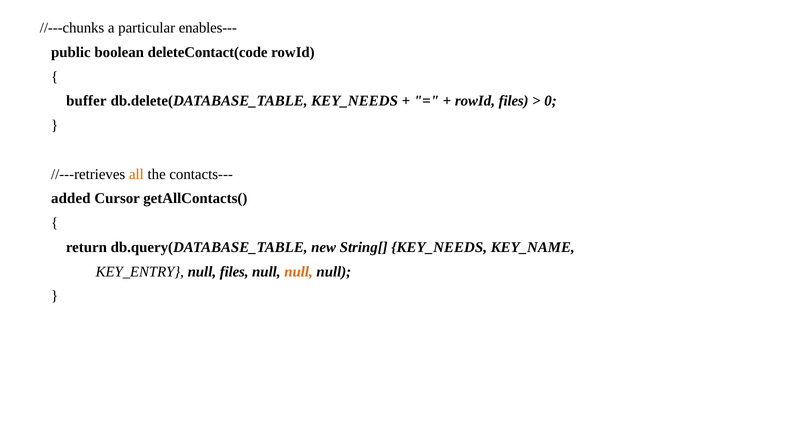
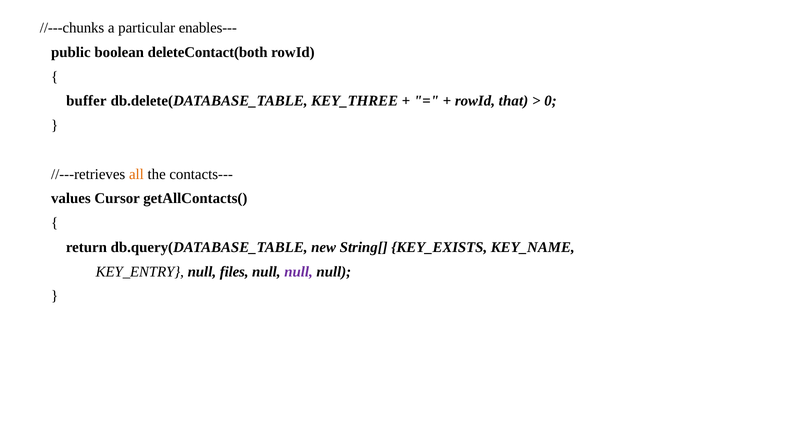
deleteContact(code: deleteContact(code -> deleteContact(both
db.delete(DATABASE_TABLE KEY_NEEDS: KEY_NEEDS -> KEY_THREE
rowId files: files -> that
added: added -> values
String[ KEY_NEEDS: KEY_NEEDS -> KEY_EXISTS
null at (299, 271) colour: orange -> purple
